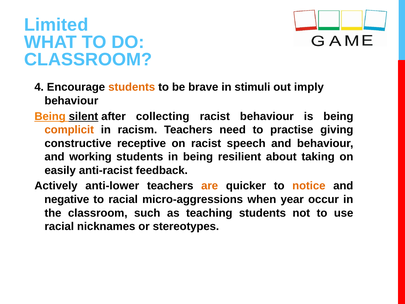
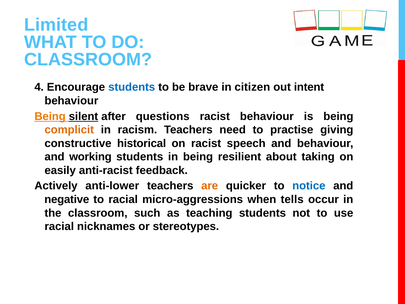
students at (132, 87) colour: orange -> blue
stimuli: stimuli -> citizen
imply: imply -> intent
collecting: collecting -> questions
receptive: receptive -> historical
notice colour: orange -> blue
year: year -> tells
